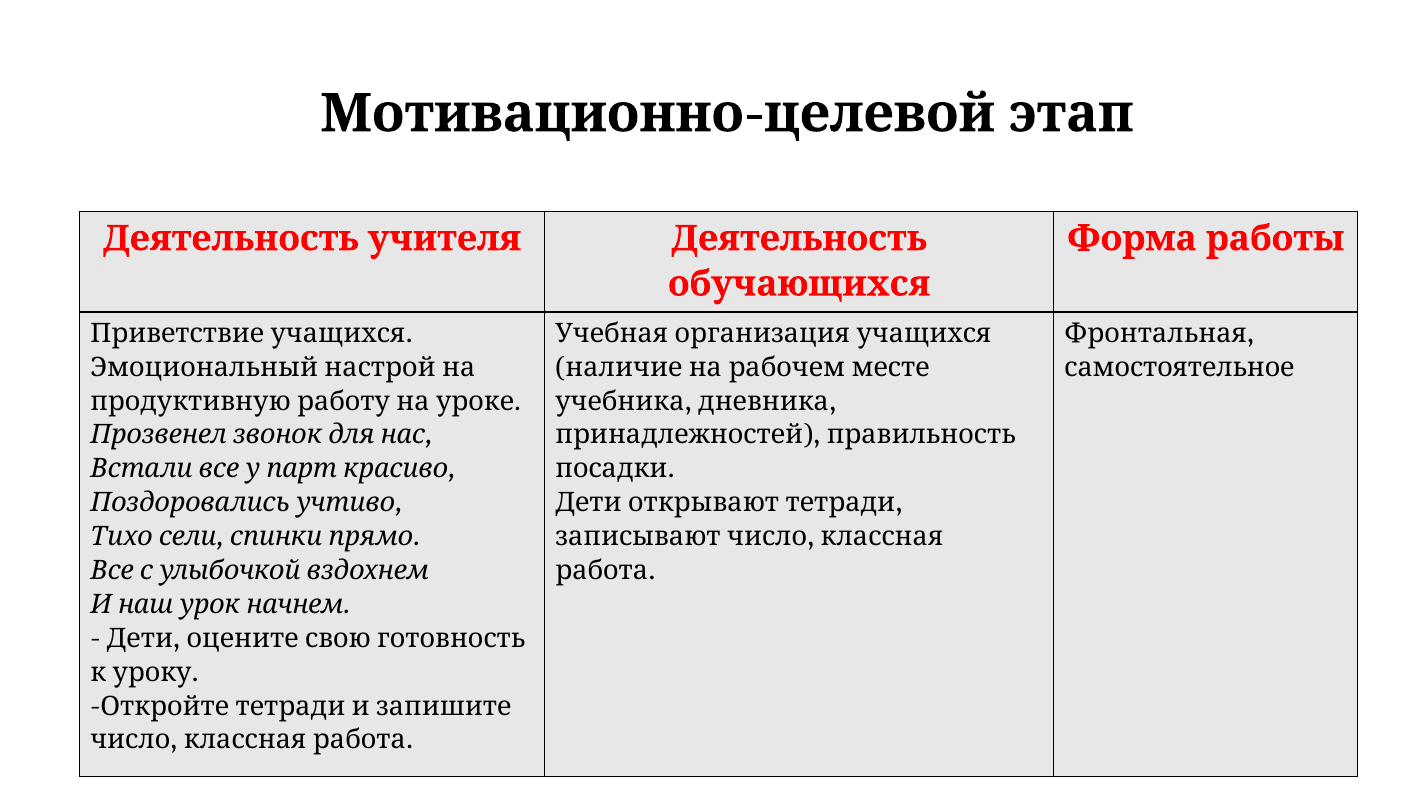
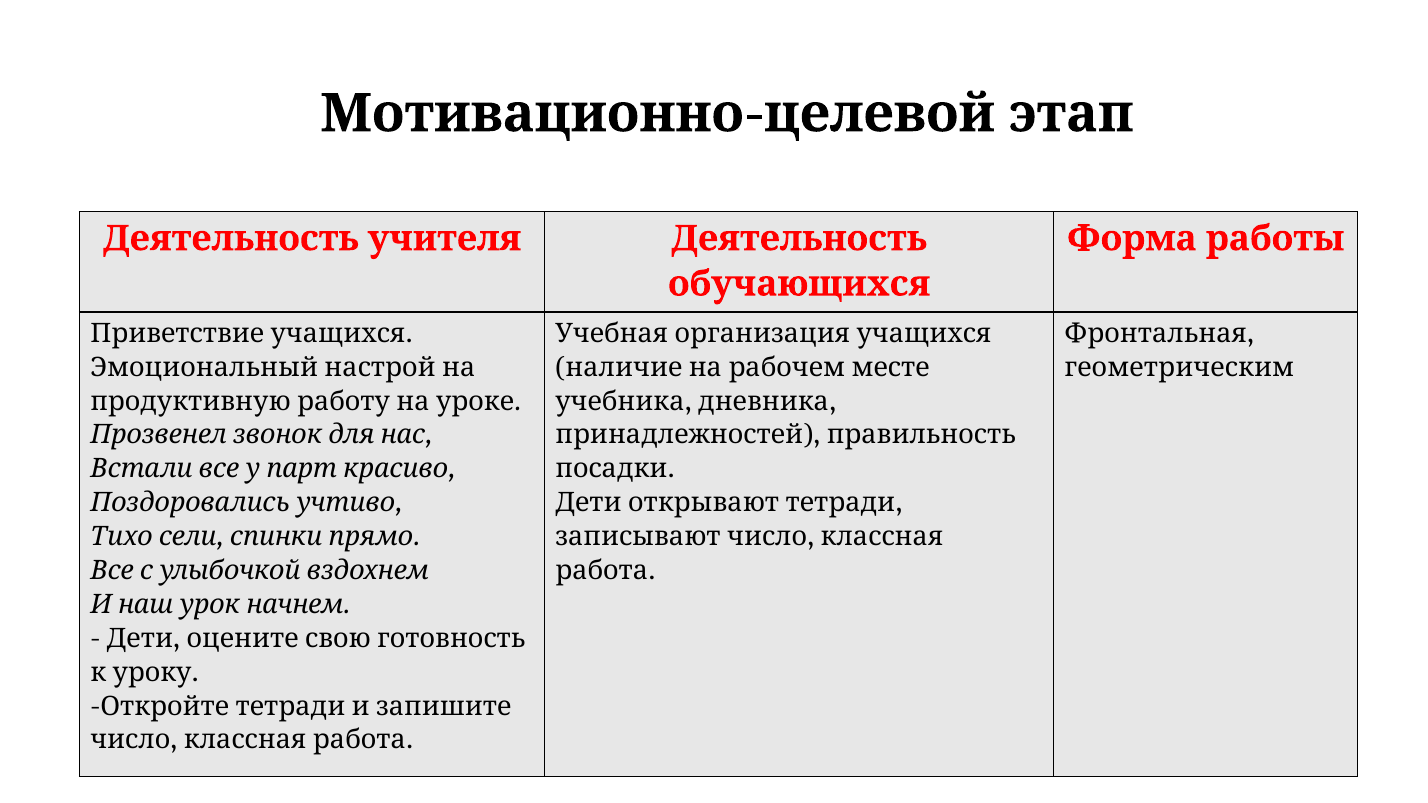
самостоятельное: самостоятельное -> геометрическим
